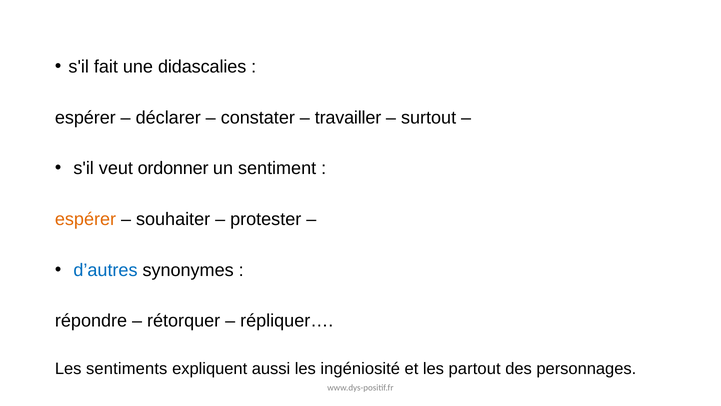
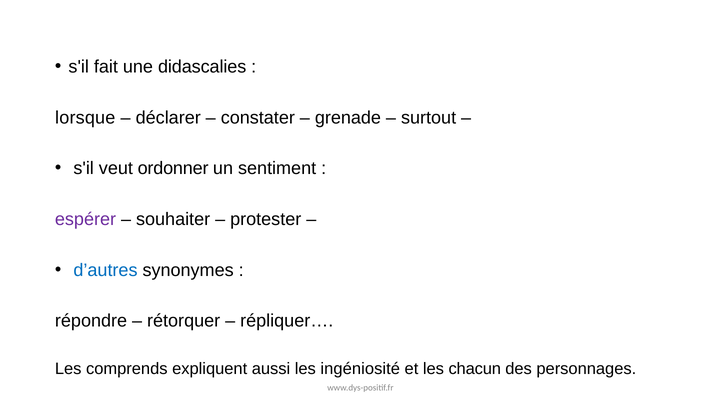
espérer at (85, 118): espérer -> lorsque
travailler: travailler -> grenade
espérer at (86, 219) colour: orange -> purple
sentiments: sentiments -> comprends
partout: partout -> chacun
